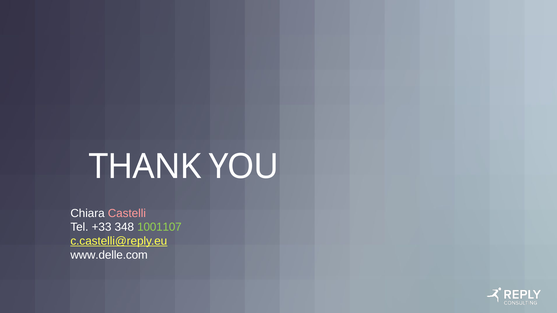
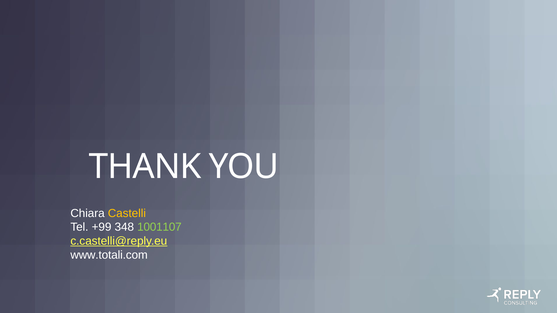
Castelli colour: pink -> yellow
+33: +33 -> +99
www.delle.com: www.delle.com -> www.totali.com
